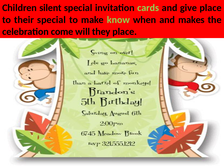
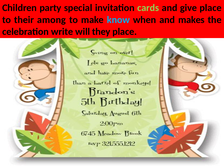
silent: silent -> party
their special: special -> among
know colour: light green -> light blue
come: come -> write
